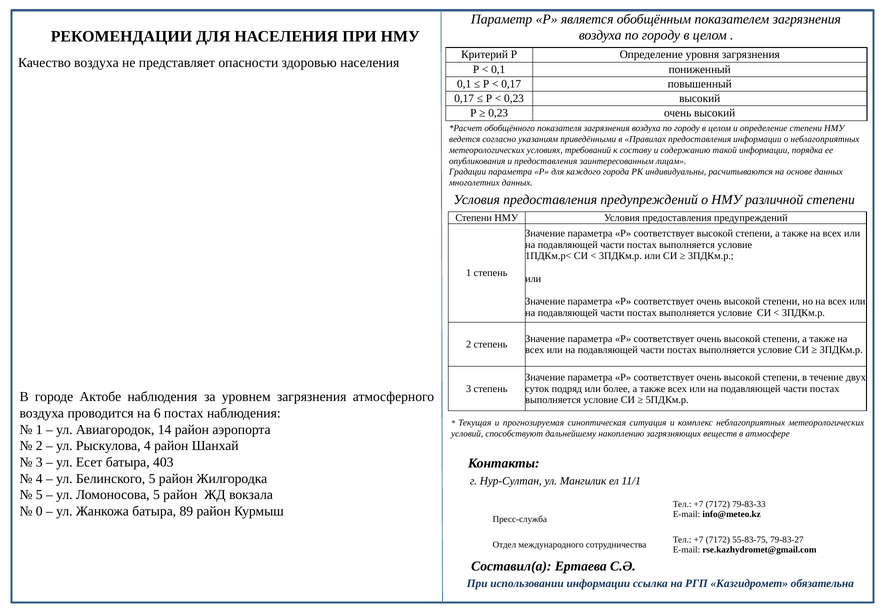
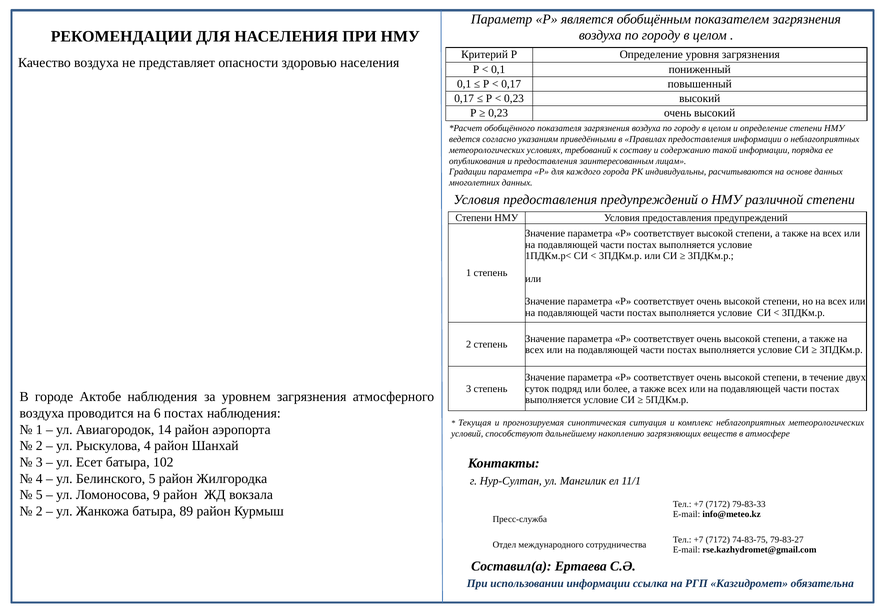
403: 403 -> 102
Ломоносова 5: 5 -> 9
0 at (39, 511): 0 -> 2
55-83-75: 55-83-75 -> 74-83-75
